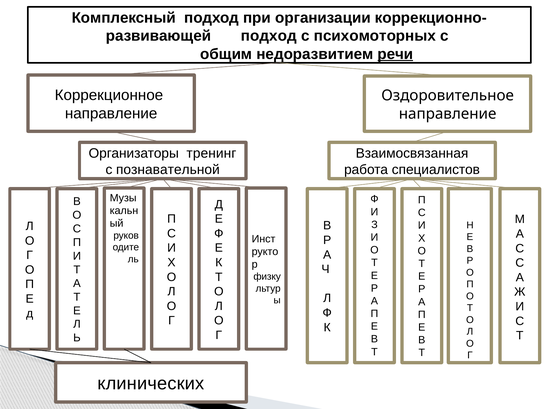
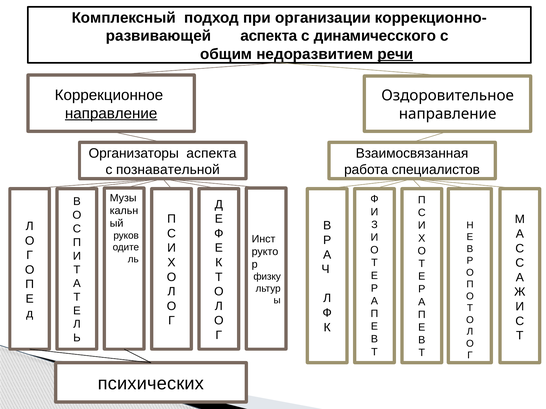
подход at (269, 36): подход -> аспекта
психомоторных: психомоторных -> динамичесского
направление at (111, 114) underline: none -> present
Организаторы тренинг: тренинг -> аспекта
клинических: клинических -> психических
